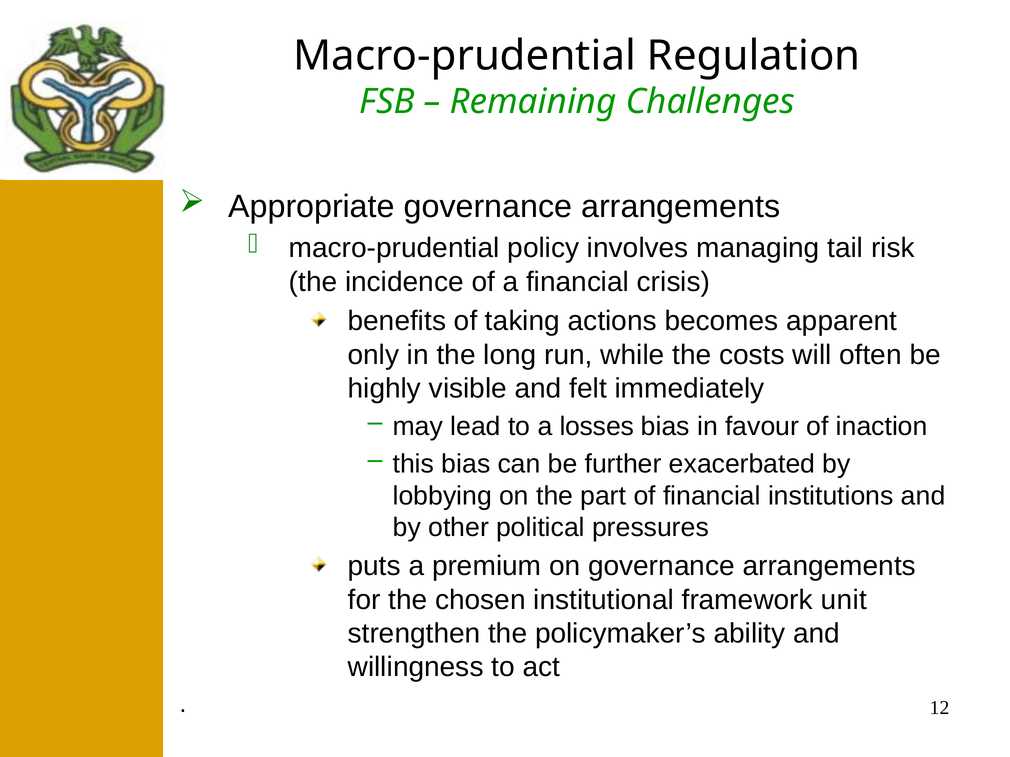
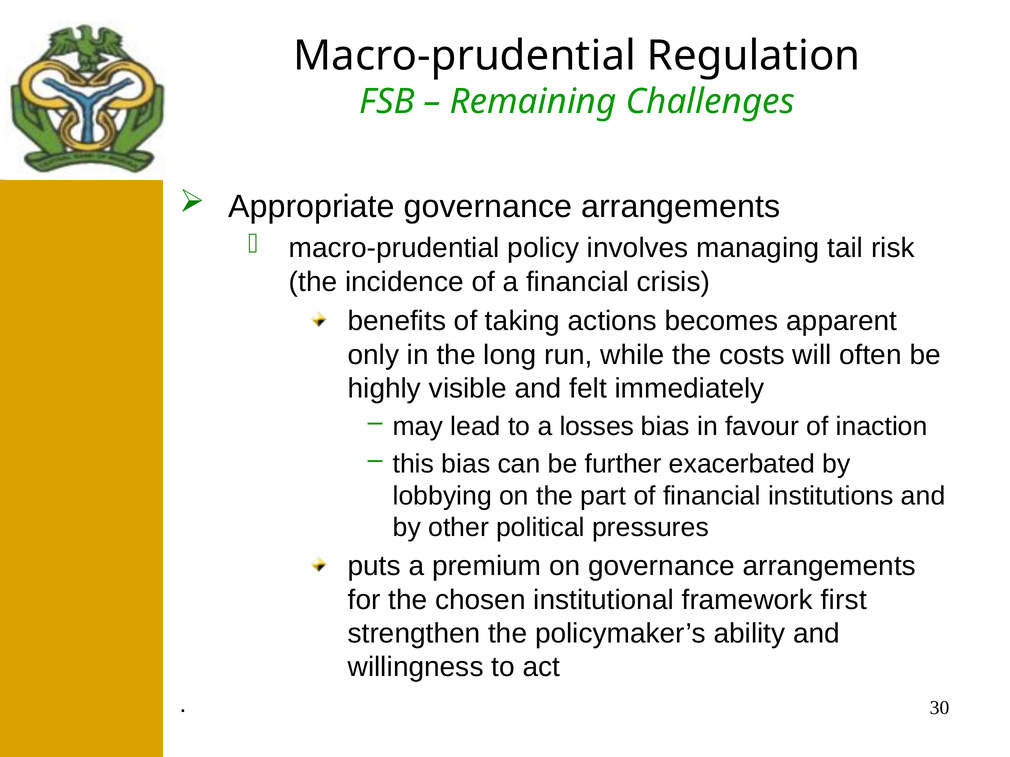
unit: unit -> first
12: 12 -> 30
